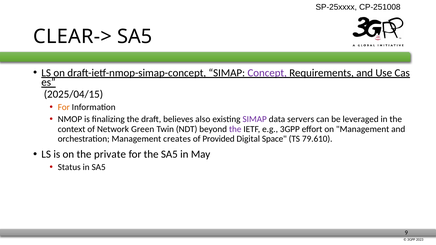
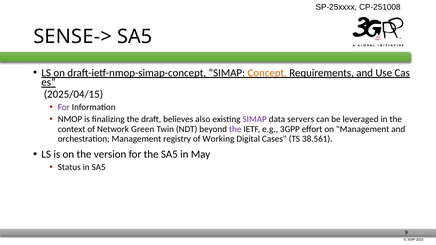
CLEAR->: CLEAR-> -> SENSE->
Concept colour: purple -> orange
For at (64, 107) colour: orange -> purple
creates: creates -> registry
Provided: Provided -> Working
Space: Space -> Cases
79.610: 79.610 -> 38.561
private: private -> version
